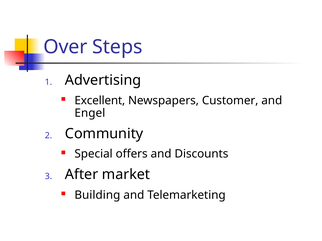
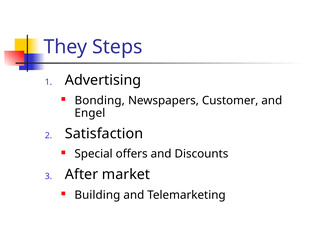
Over: Over -> They
Excellent: Excellent -> Bonding
Community: Community -> Satisfaction
